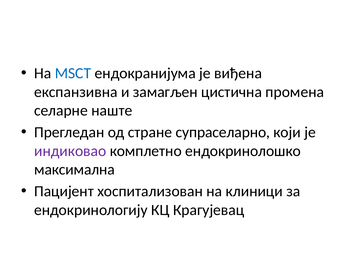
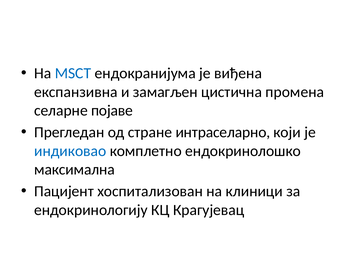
наште: наште -> појаве
супраселарно: супраселарно -> интраселарно
индиковао colour: purple -> blue
